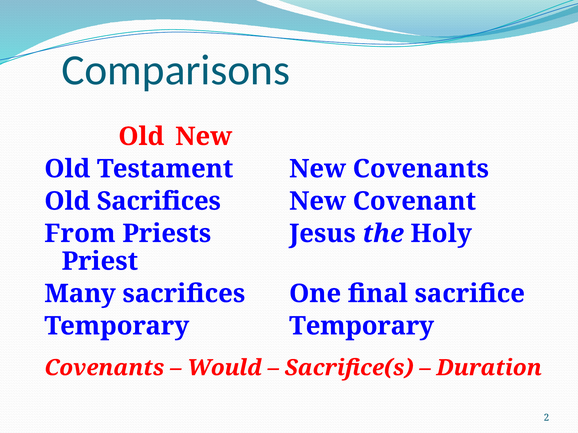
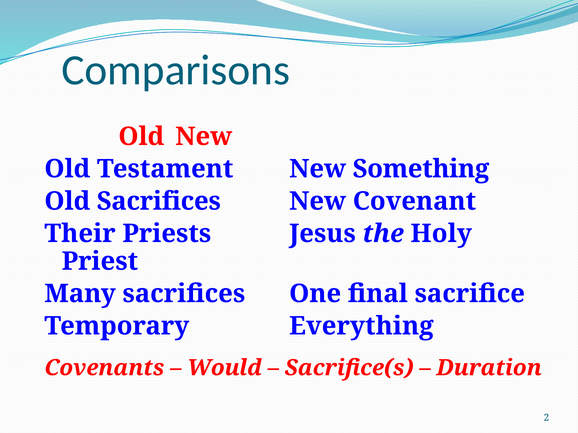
New Covenants: Covenants -> Something
From: From -> Their
Temporary Temporary: Temporary -> Everything
